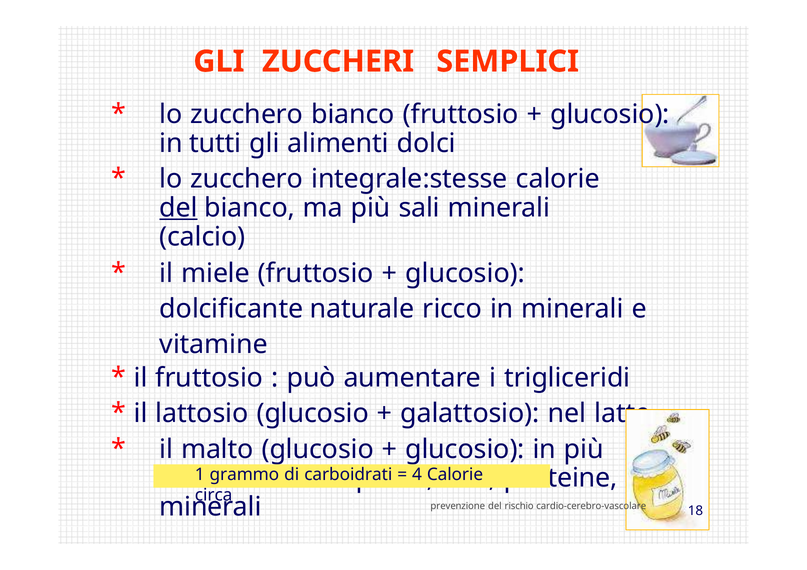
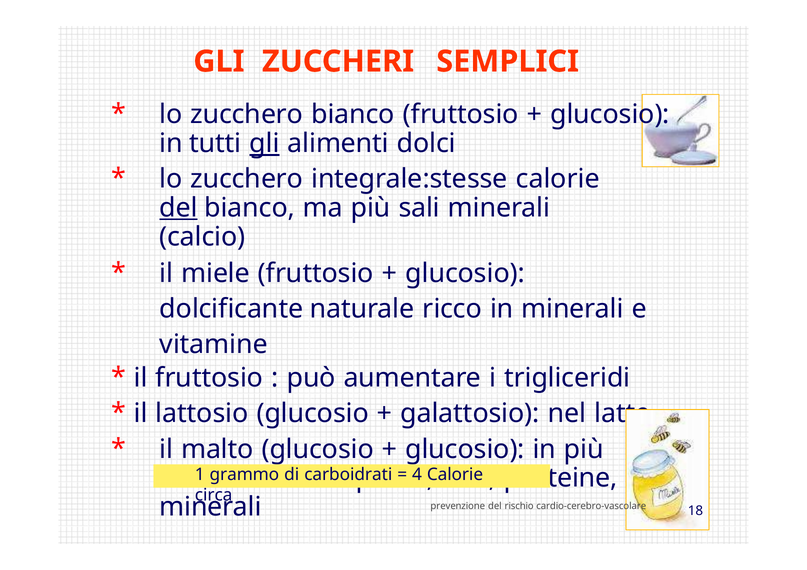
gli at (264, 144) underline: none -> present
